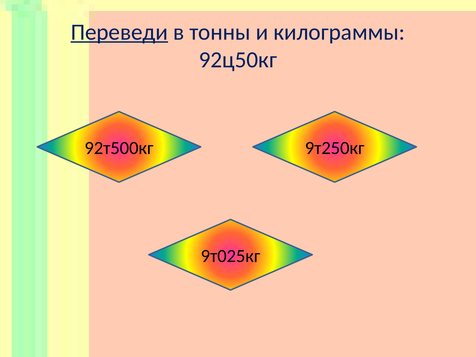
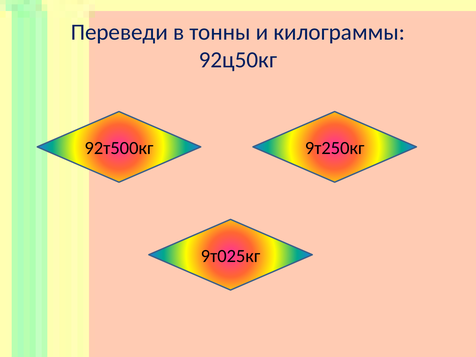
Переведи underline: present -> none
